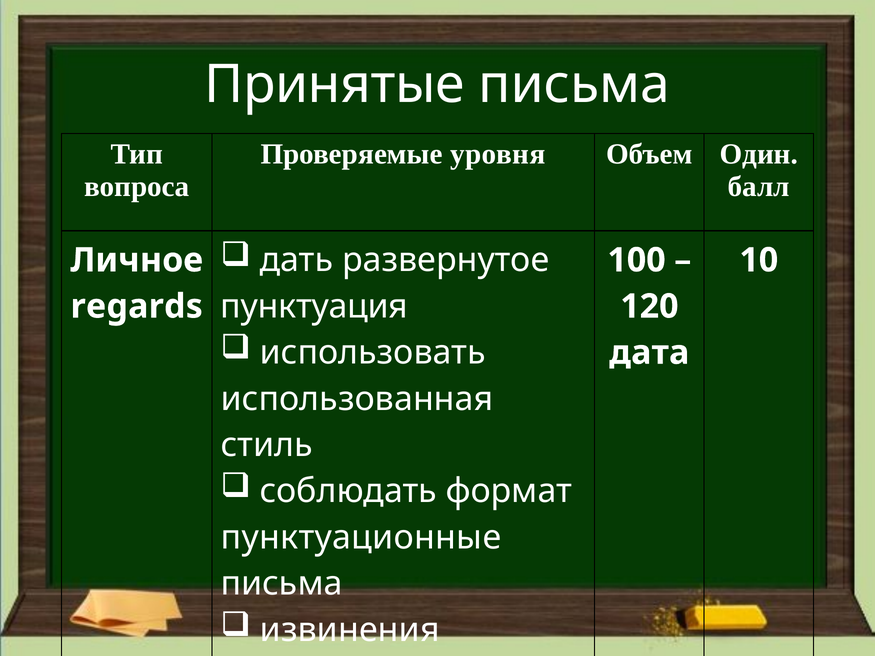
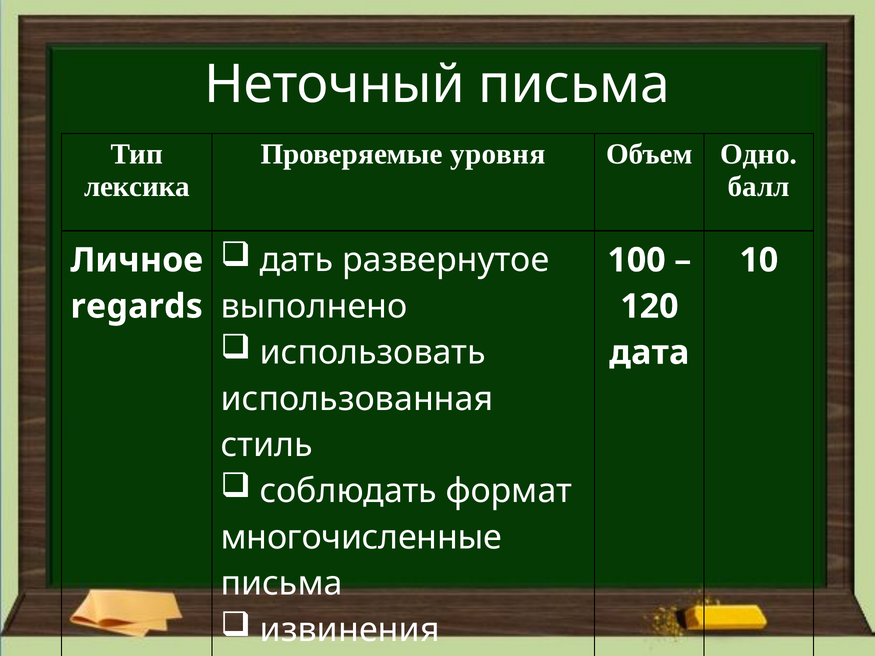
Принятые: Принятые -> Неточный
Один: Один -> Одно
вопроса: вопроса -> лексика
пунктуация: пунктуация -> выполнено
пунктуационные: пунктуационные -> многочисленные
